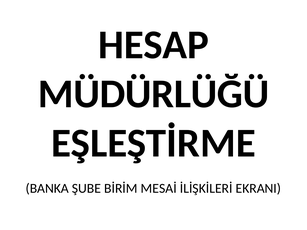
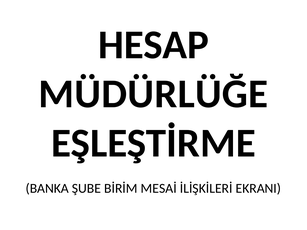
MÜDÜRLÜĞÜ: MÜDÜRLÜĞÜ -> MÜDÜRLÜĞE
